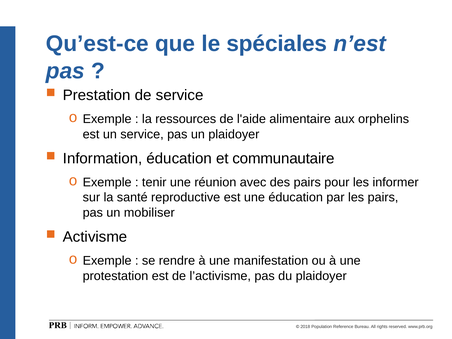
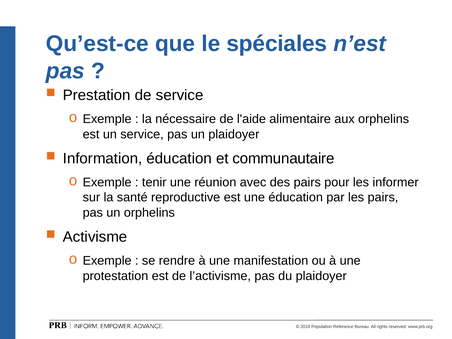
ressources: ressources -> nécessaire
un mobiliser: mobiliser -> orphelins
